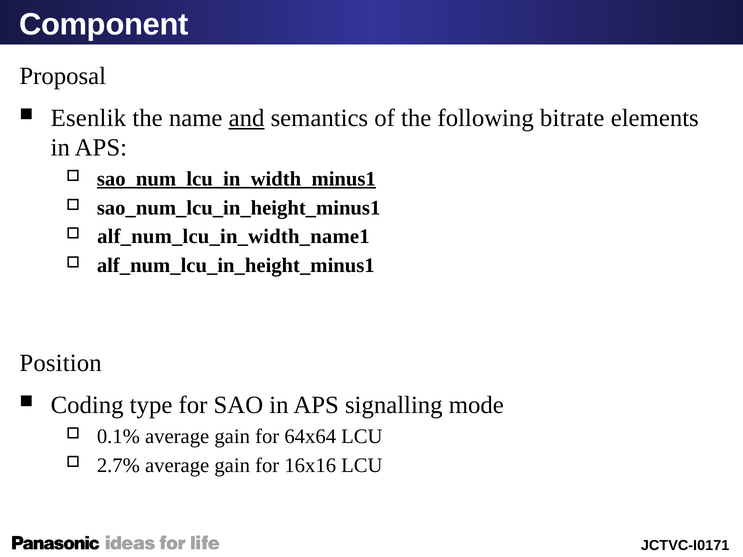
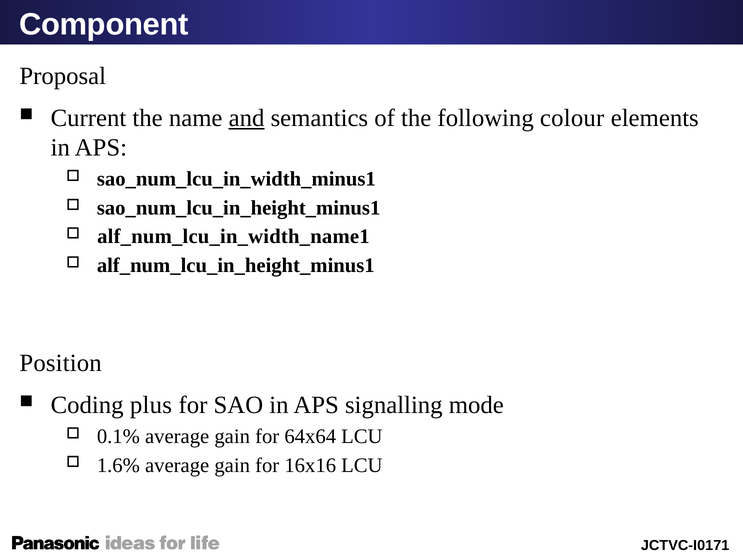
Esenlik: Esenlik -> Current
bitrate: bitrate -> colour
sao_num_lcu_in_width_minus1 underline: present -> none
type: type -> plus
2.7%: 2.7% -> 1.6%
